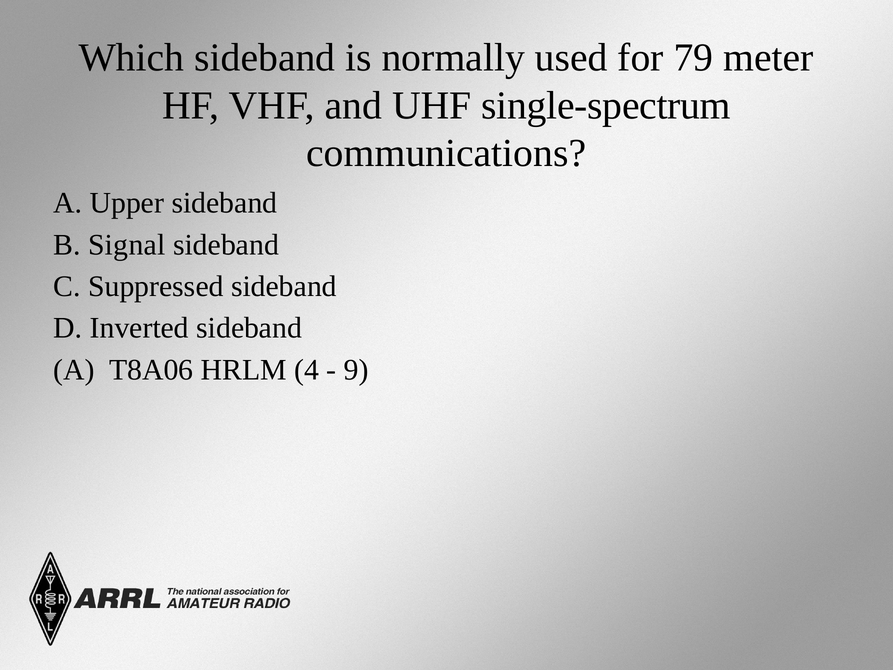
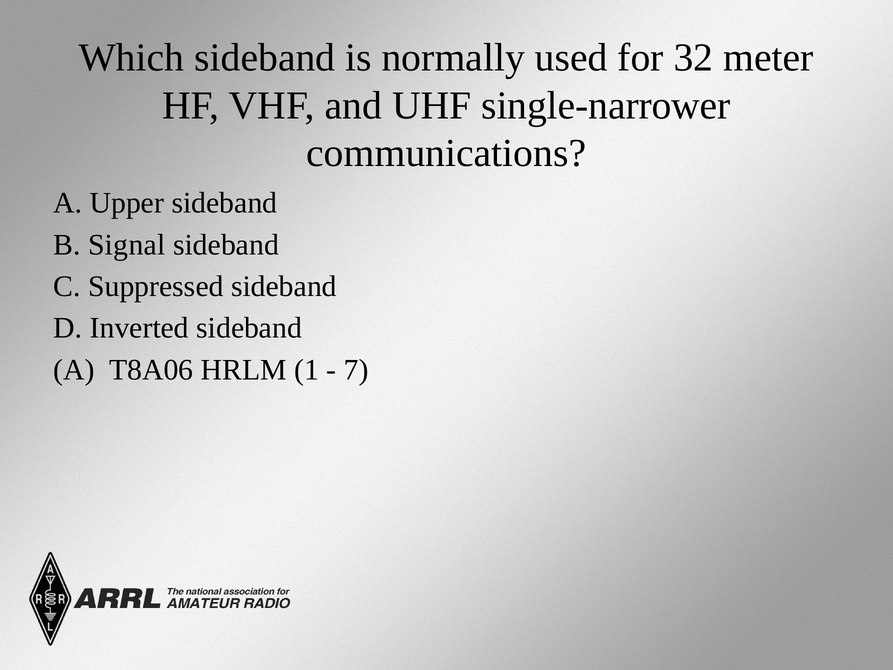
79: 79 -> 32
single-spectrum: single-spectrum -> single-narrower
4: 4 -> 1
9: 9 -> 7
